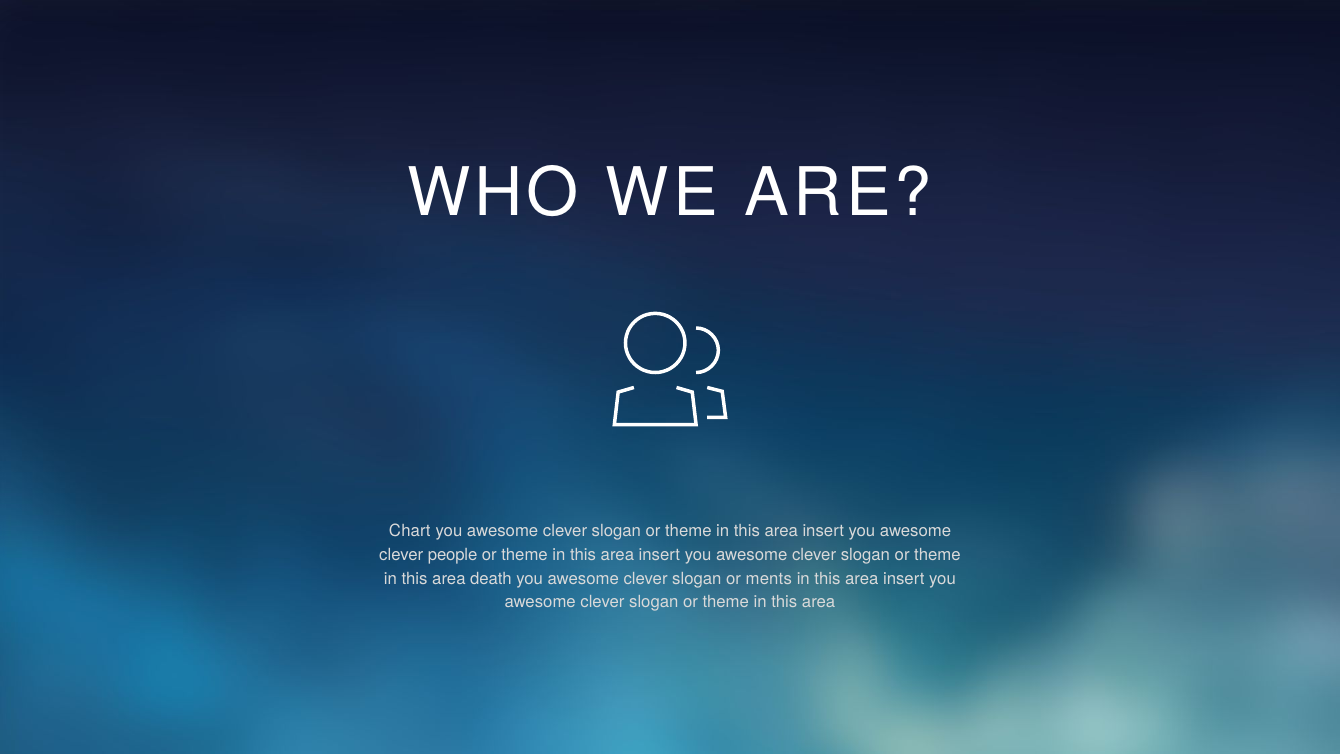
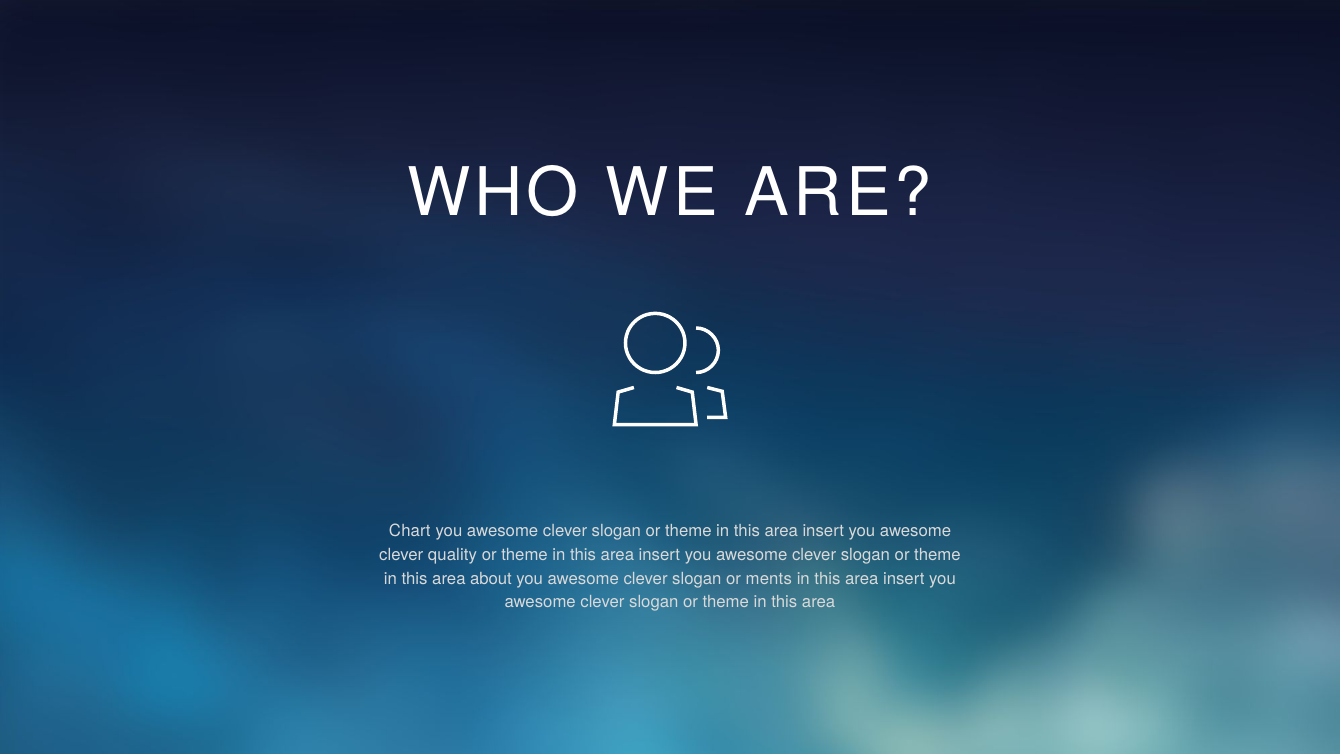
people: people -> quality
death: death -> about
